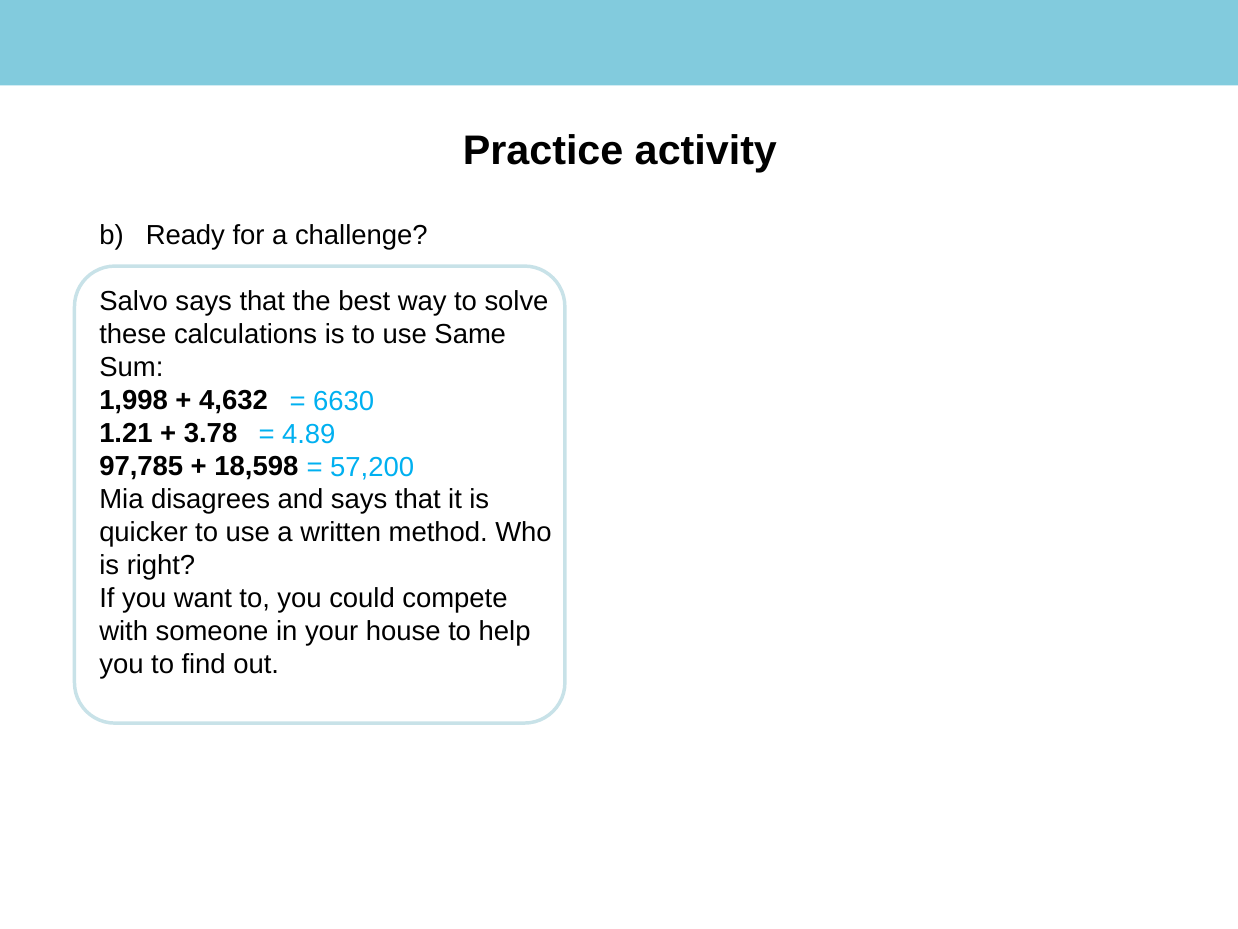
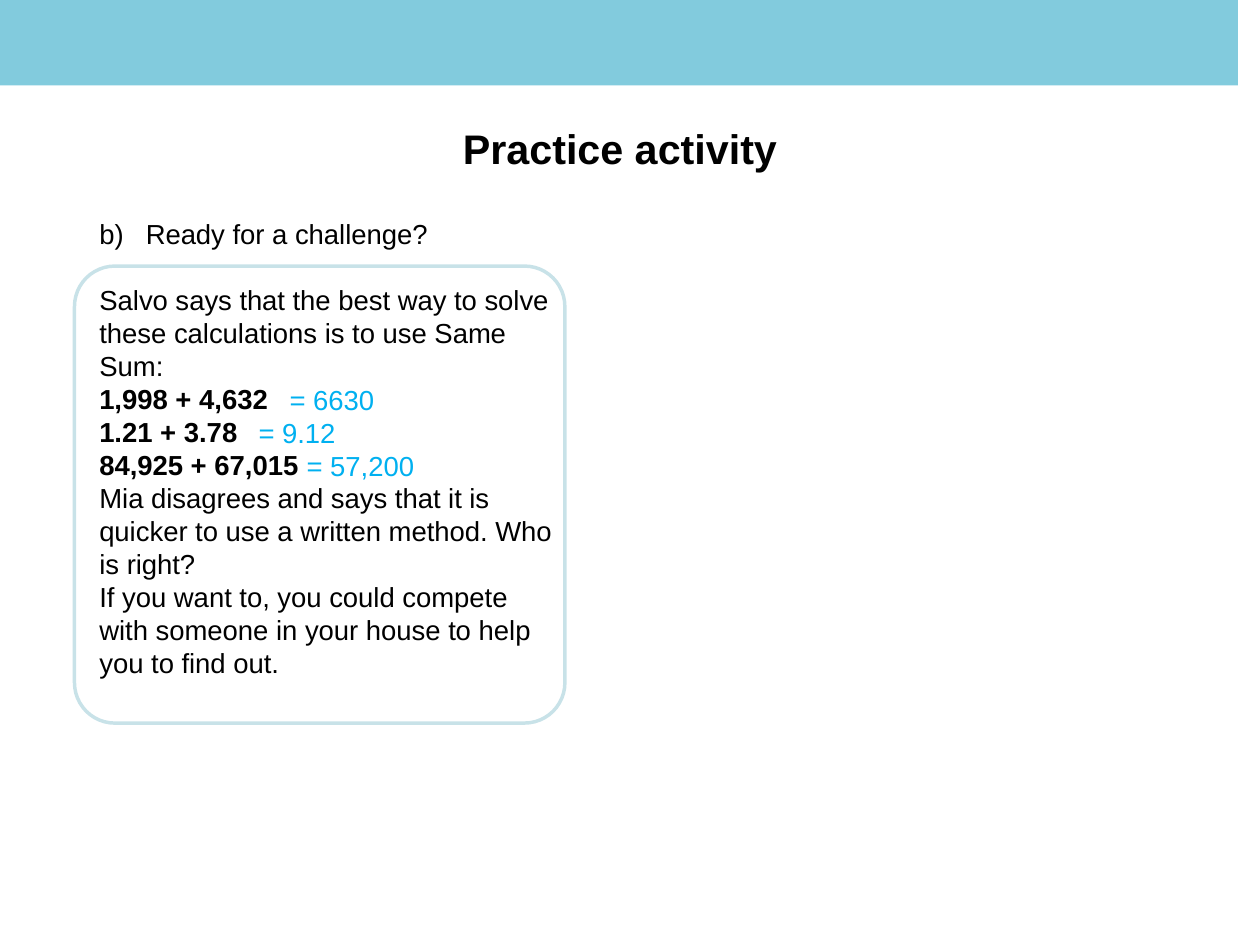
4.89: 4.89 -> 9.12
97,785: 97,785 -> 84,925
18,598: 18,598 -> 67,015
